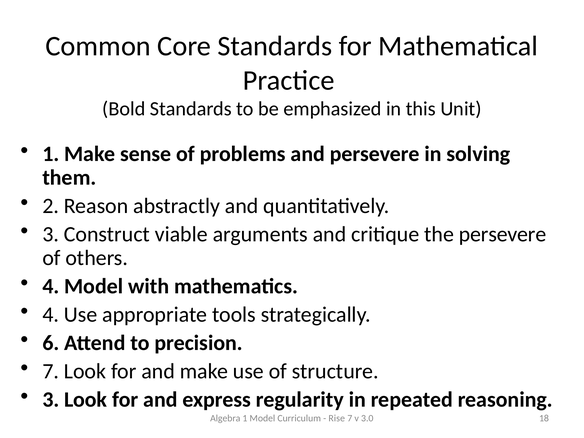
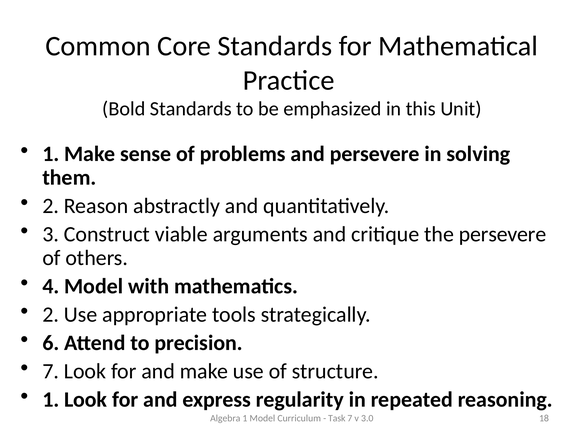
4 at (51, 315): 4 -> 2
3 at (51, 400): 3 -> 1
Rise: Rise -> Task
